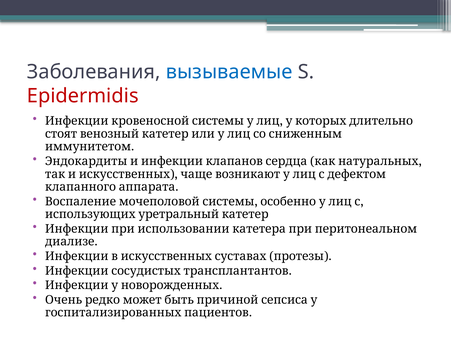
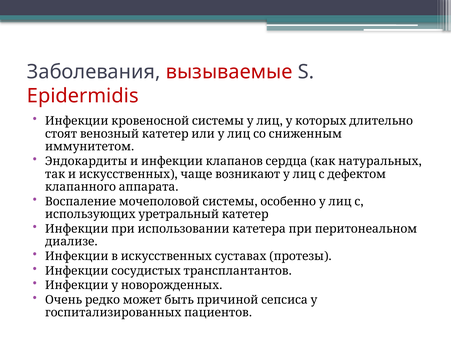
вызываемые colour: blue -> red
